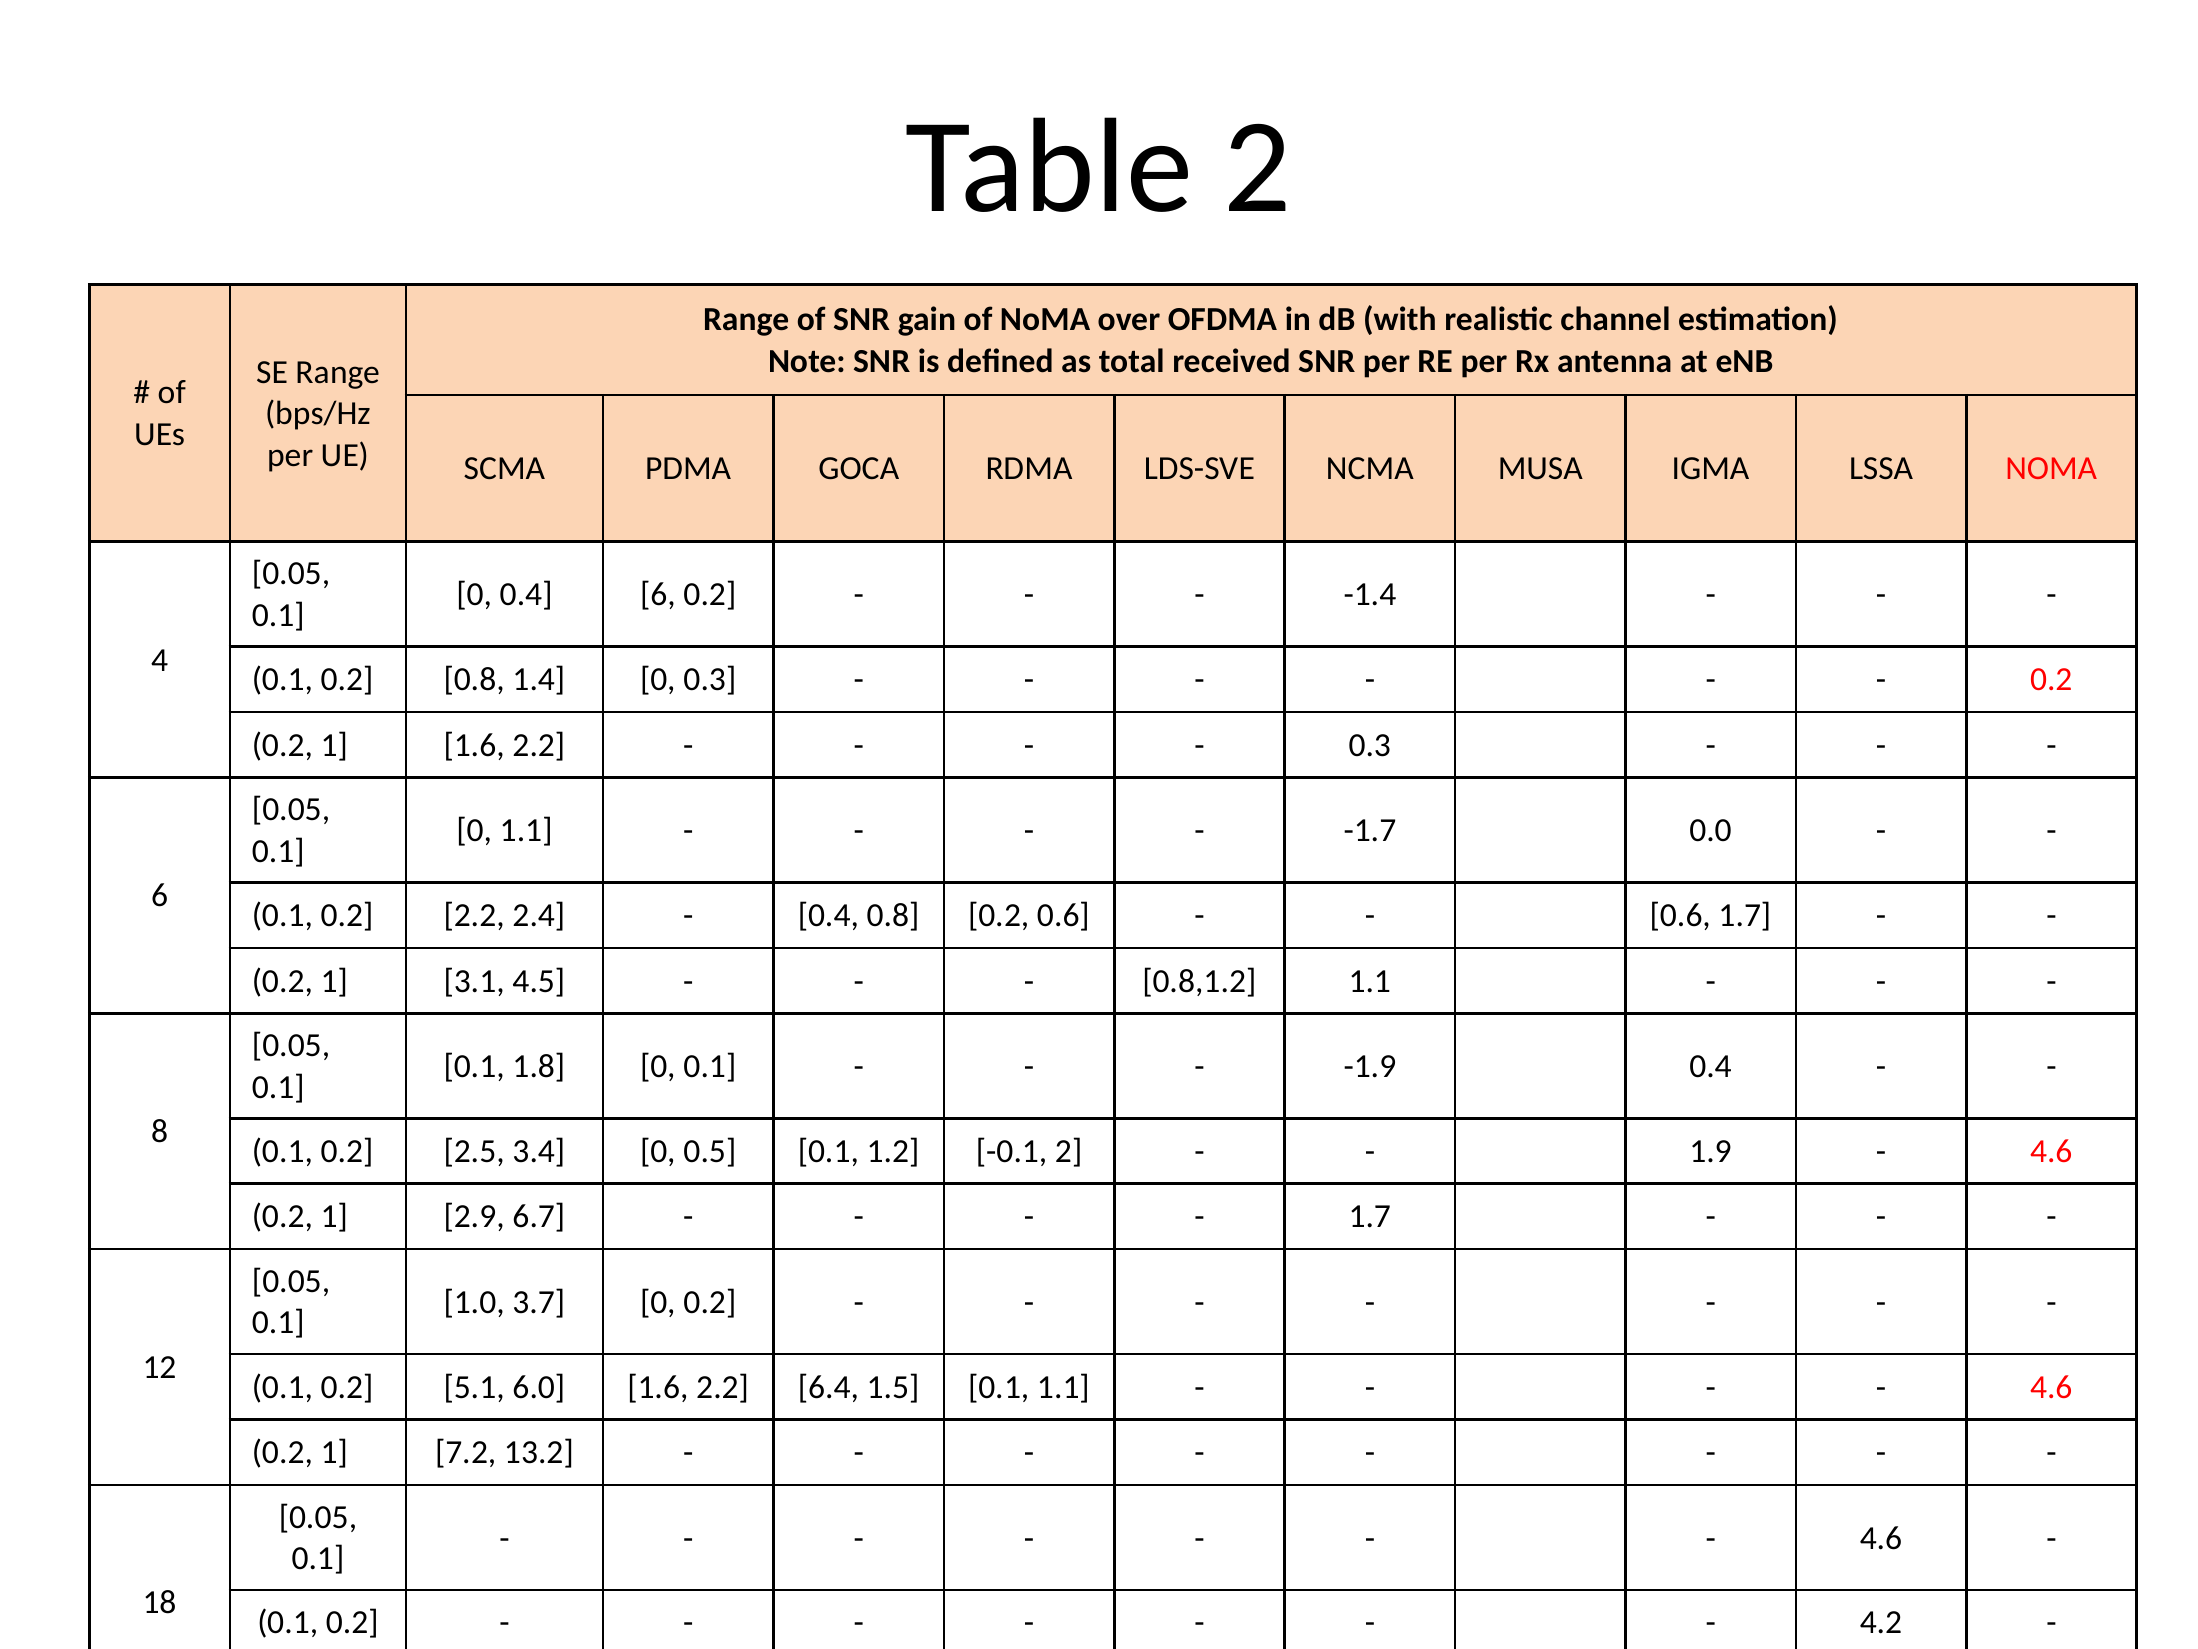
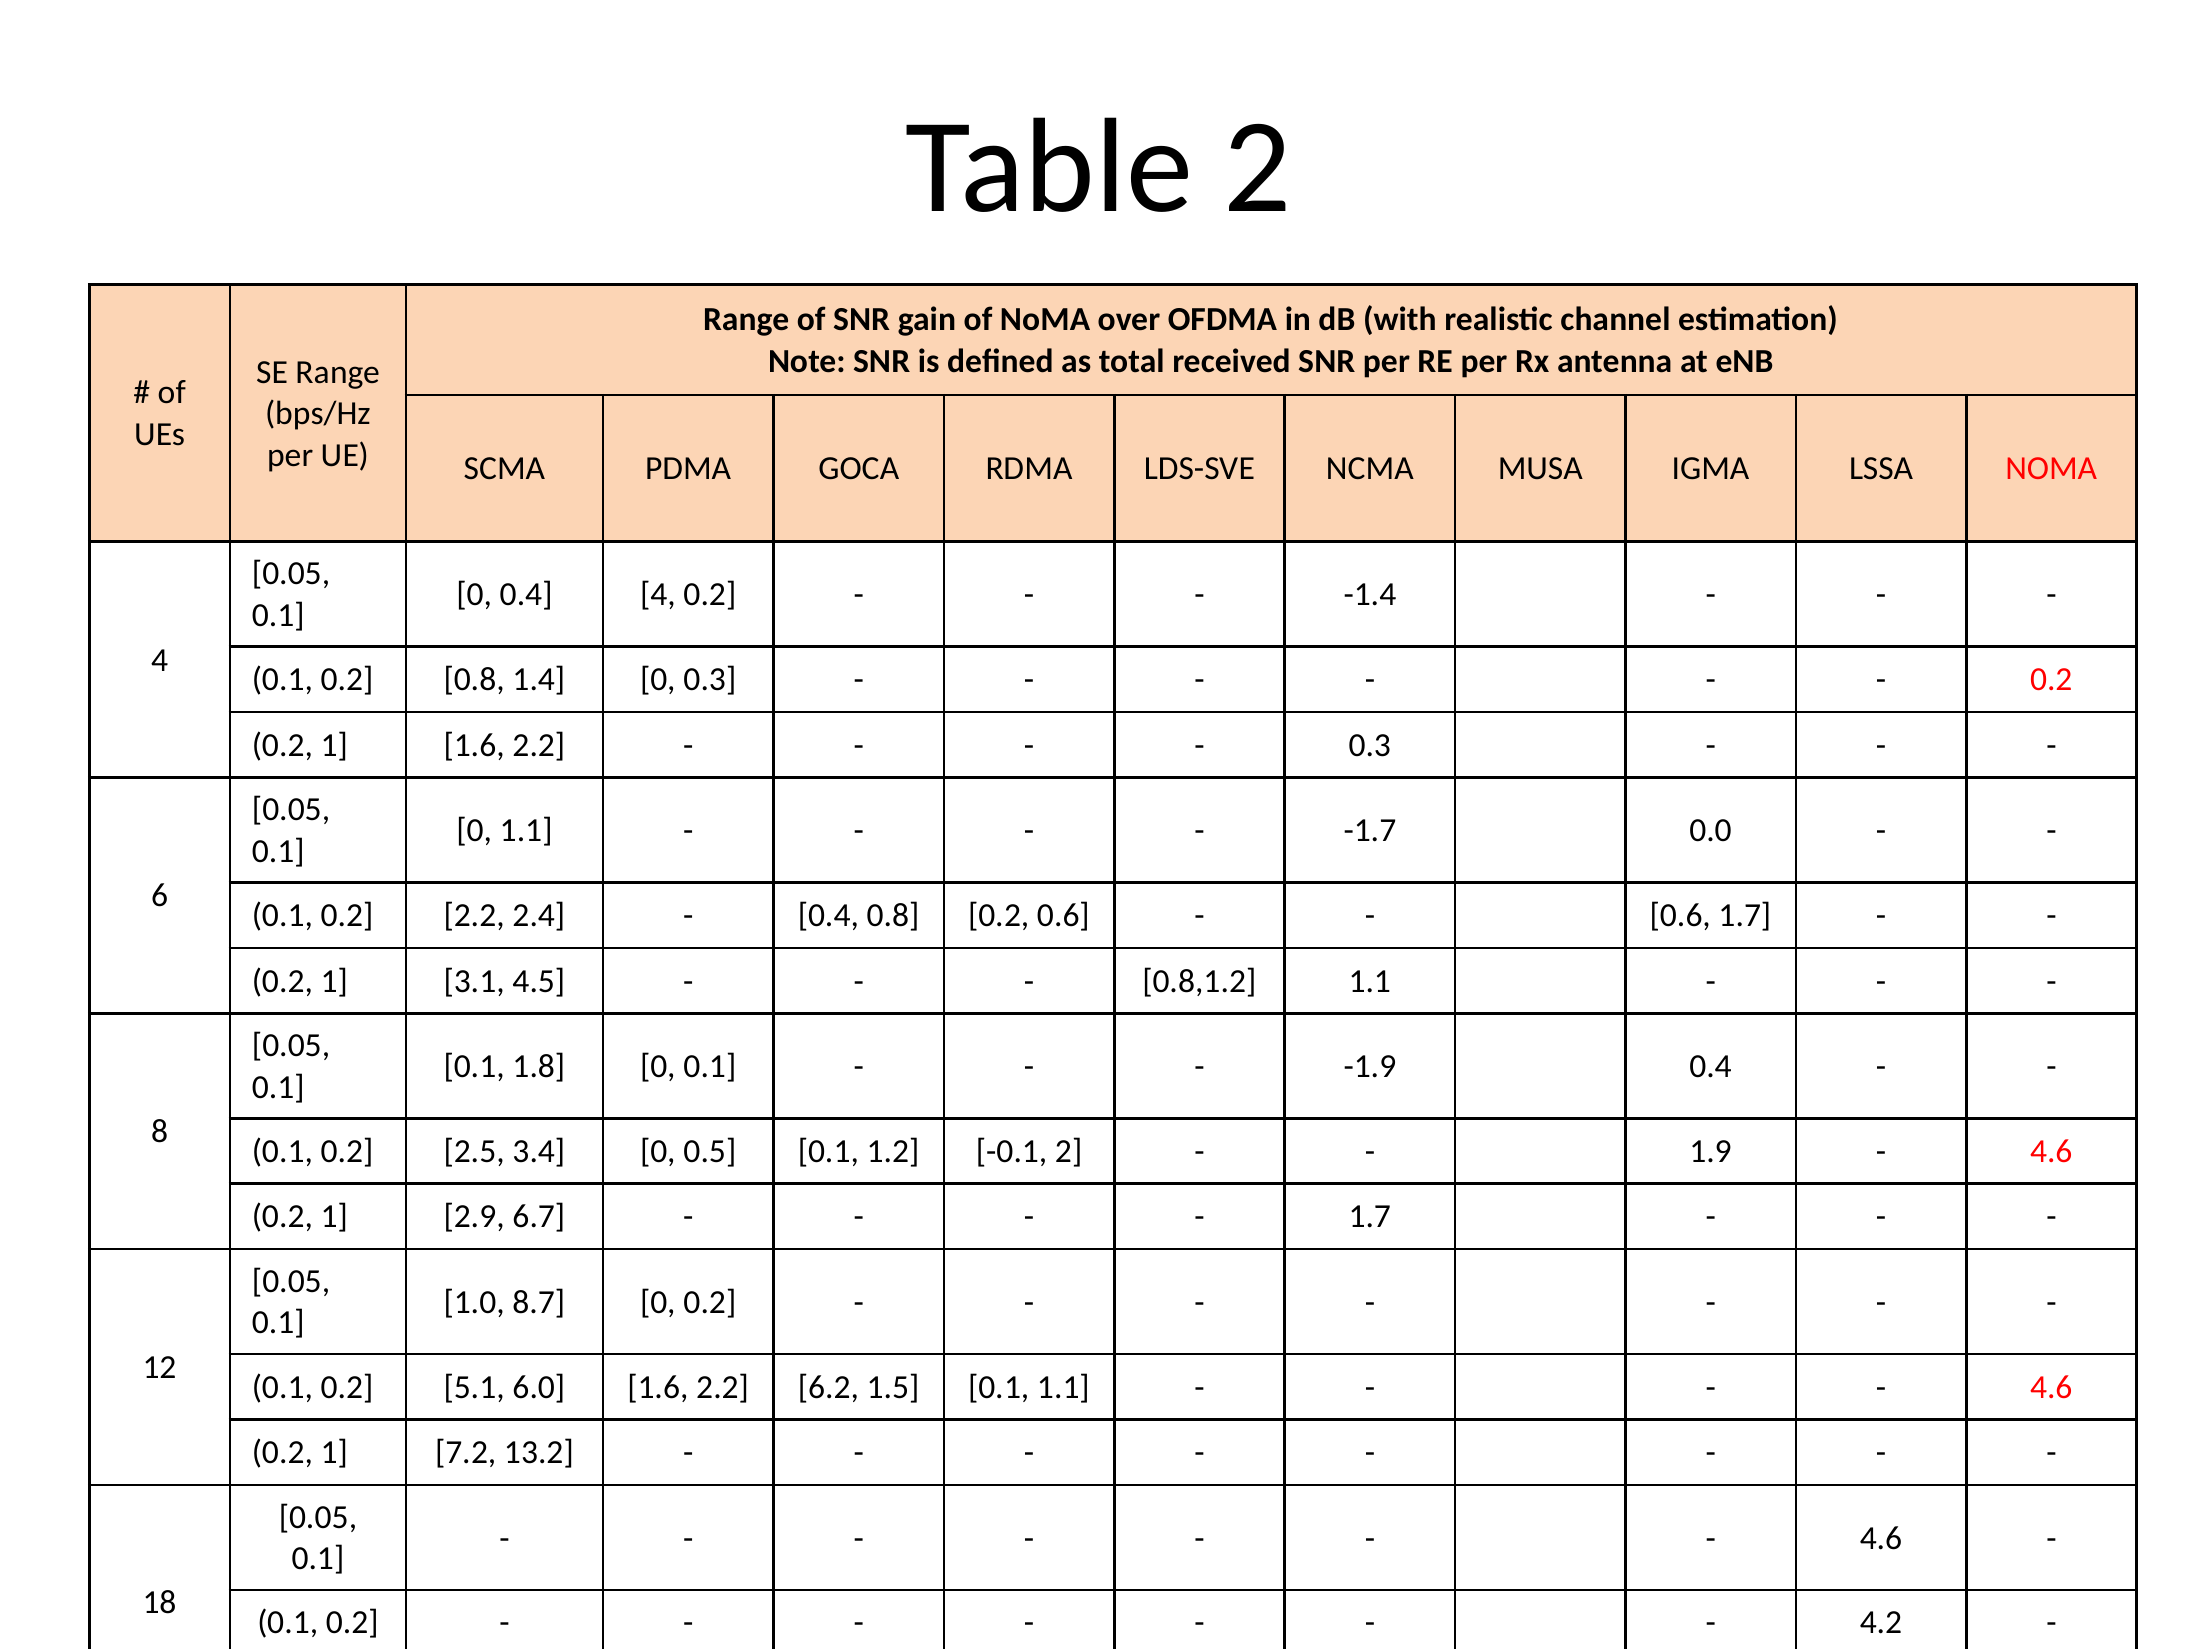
0.4 6: 6 -> 4
3.7: 3.7 -> 8.7
6.4: 6.4 -> 6.2
